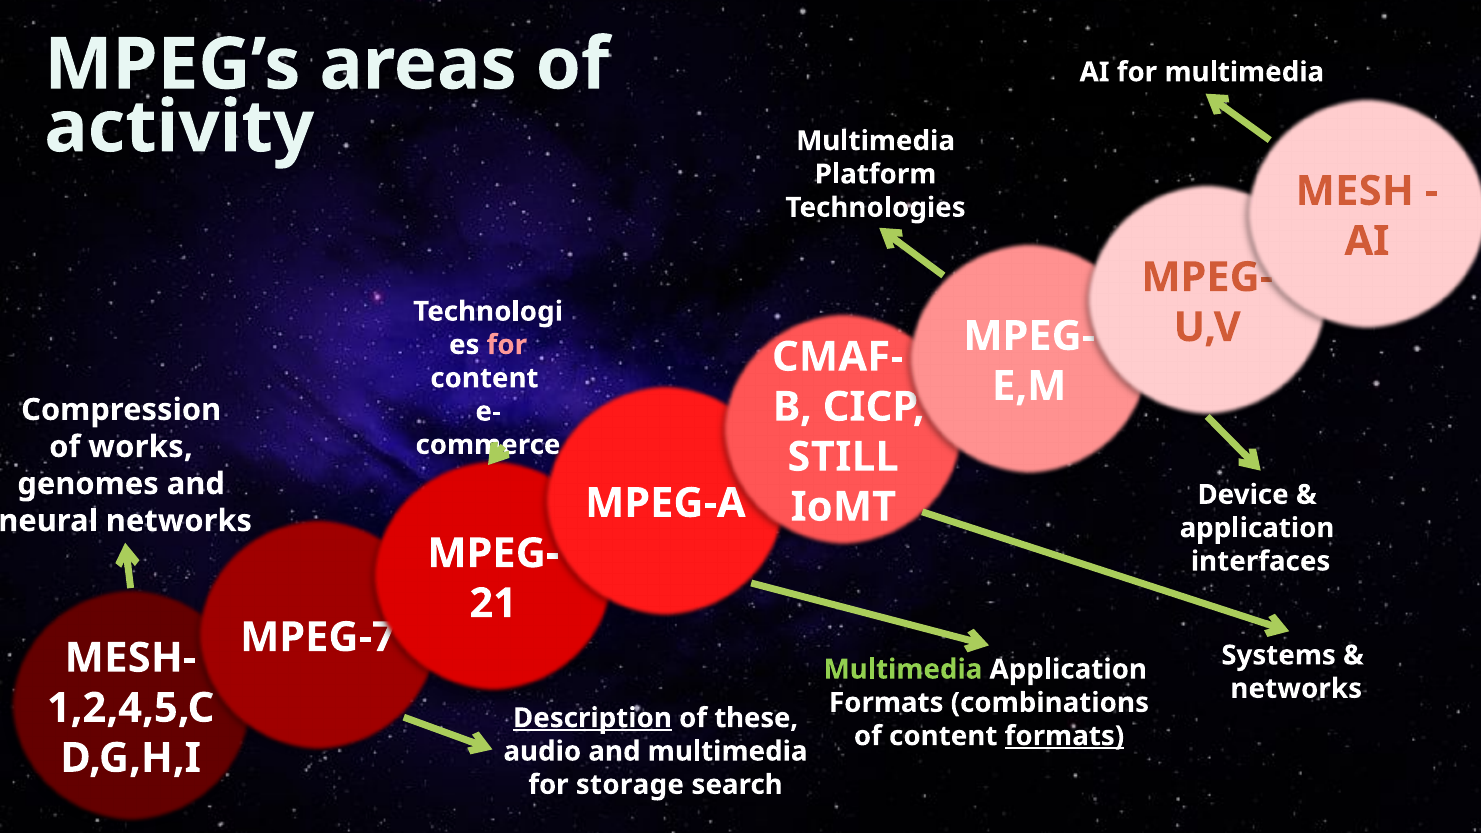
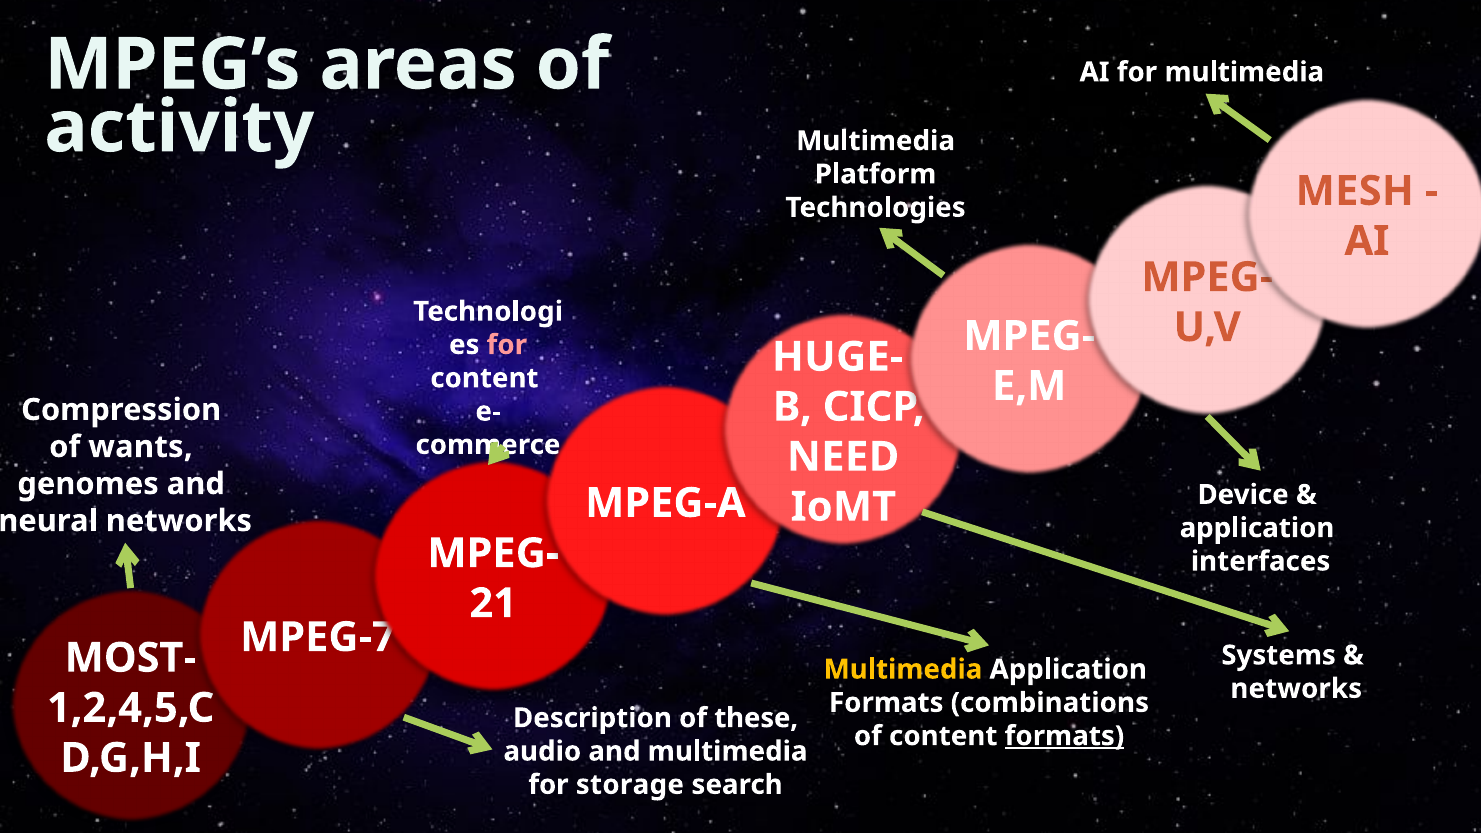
CMAF-: CMAF- -> HUGE-
works: works -> wants
STILL: STILL -> NEED
MESH-: MESH- -> MOST-
Multimedia at (903, 669) colour: light green -> yellow
Description underline: present -> none
